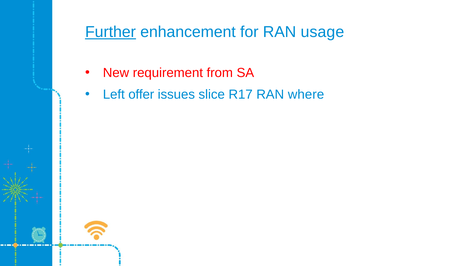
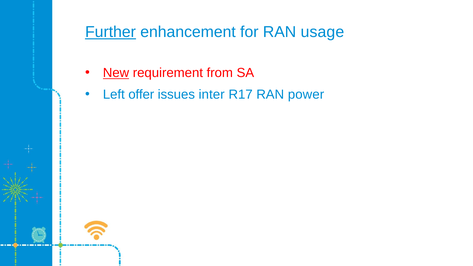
New underline: none -> present
slice: slice -> inter
where: where -> power
